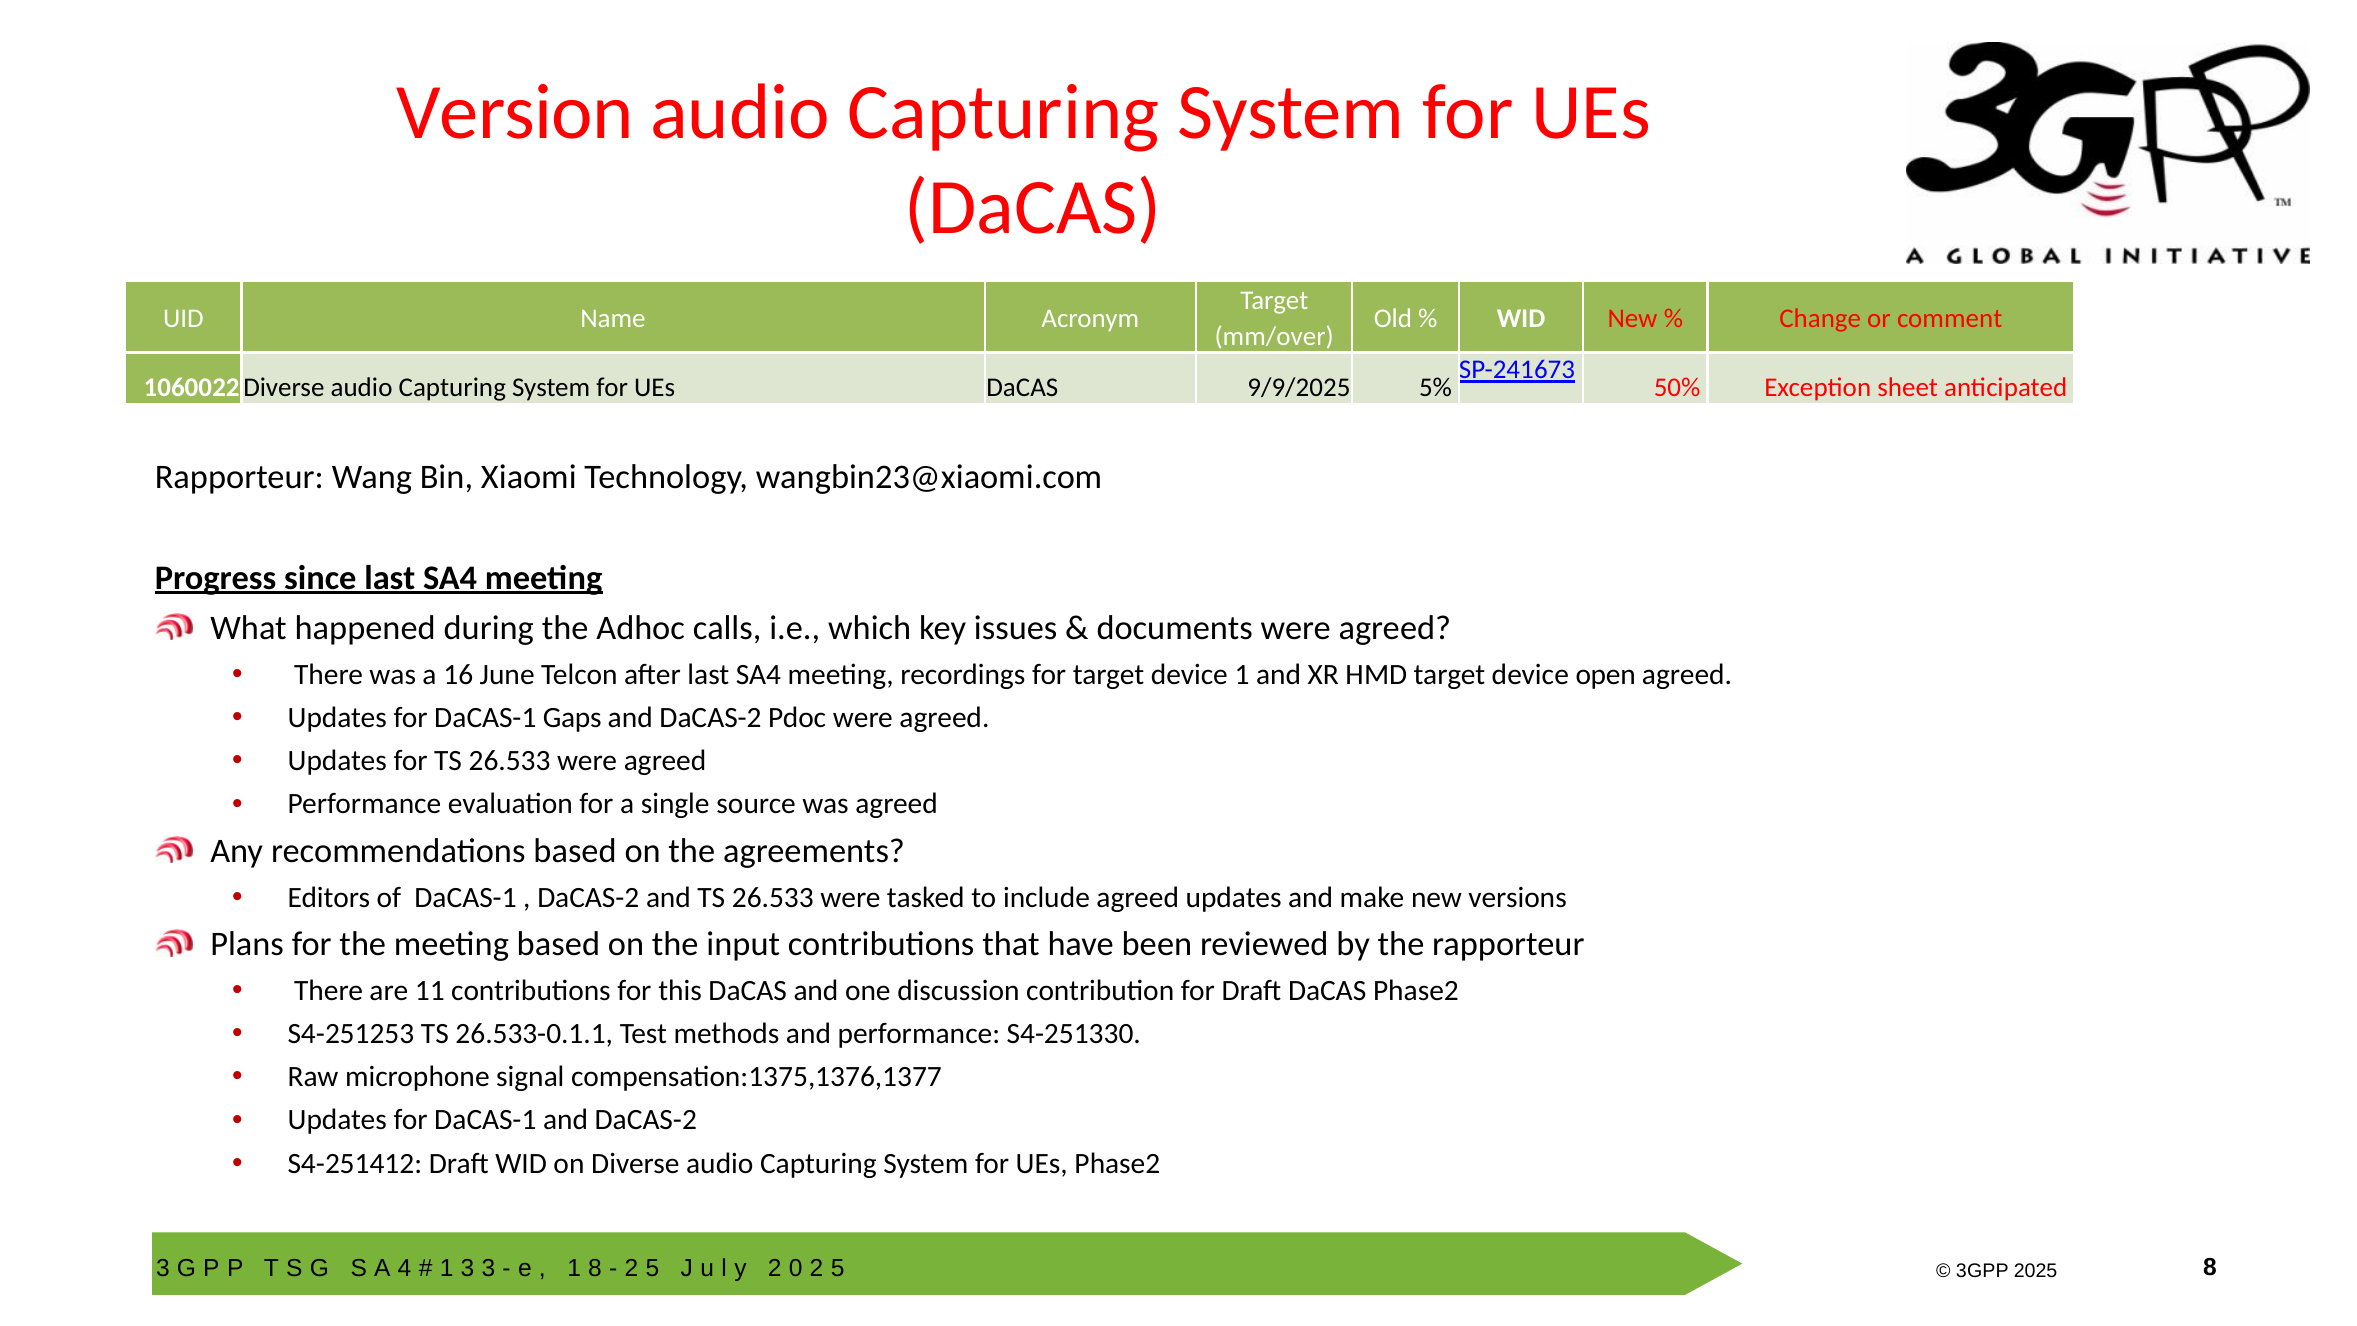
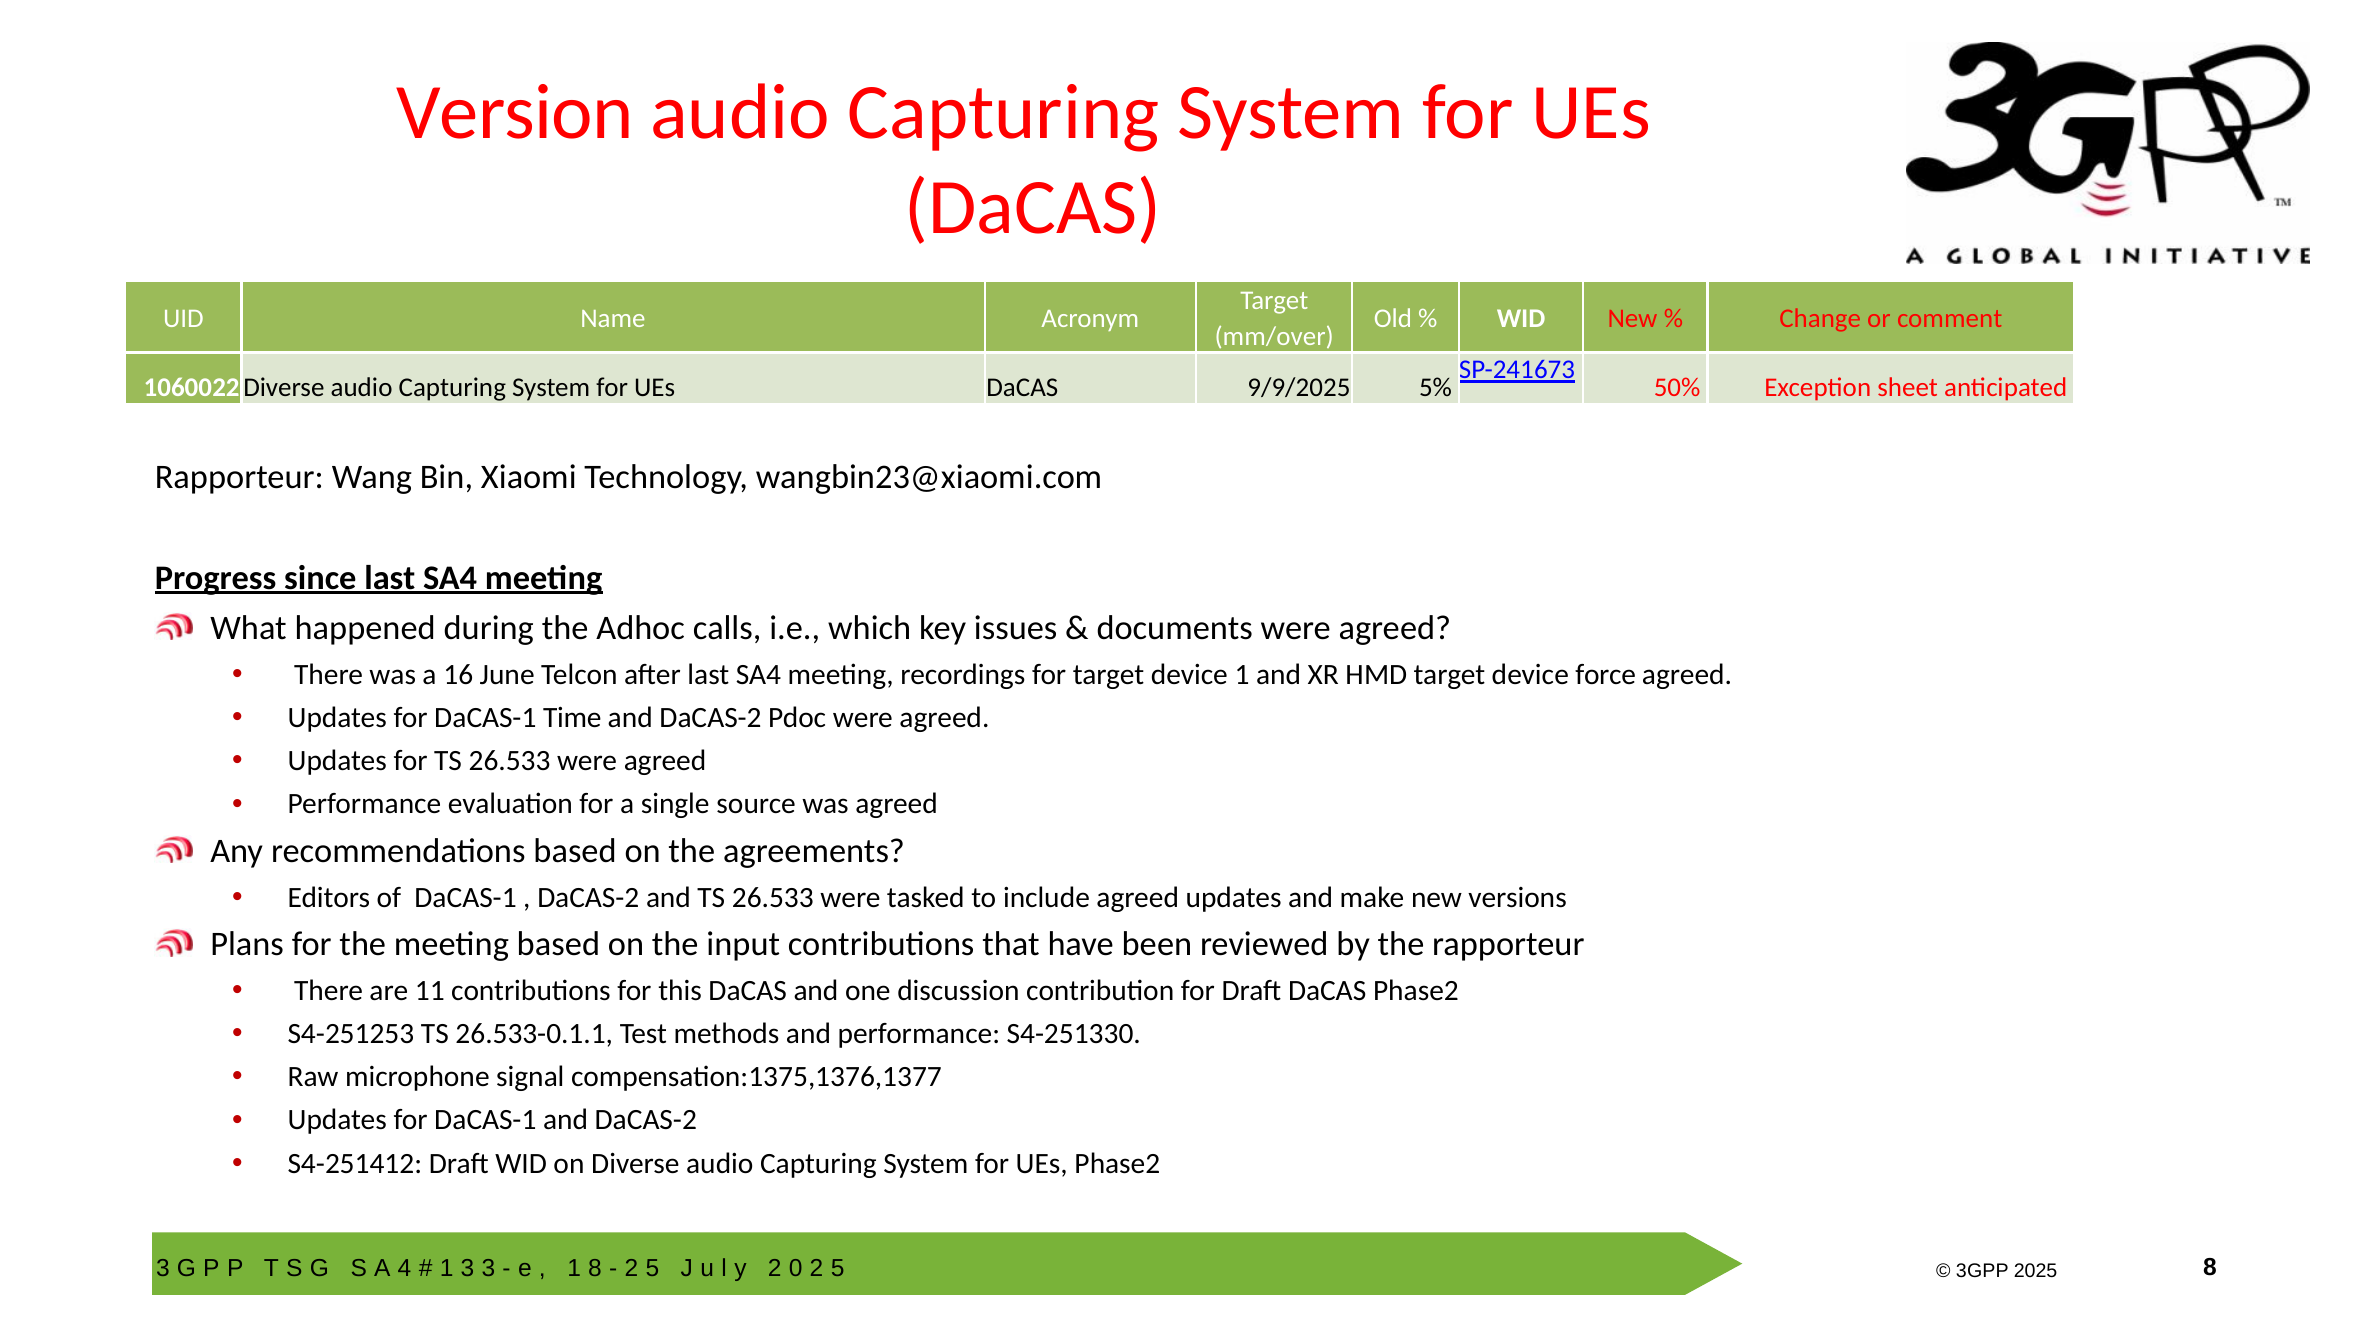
open: open -> force
Gaps: Gaps -> Time
